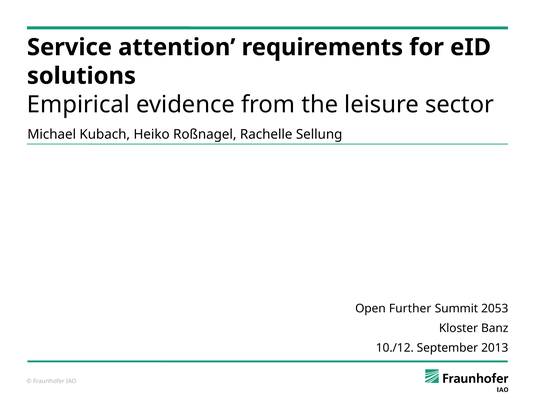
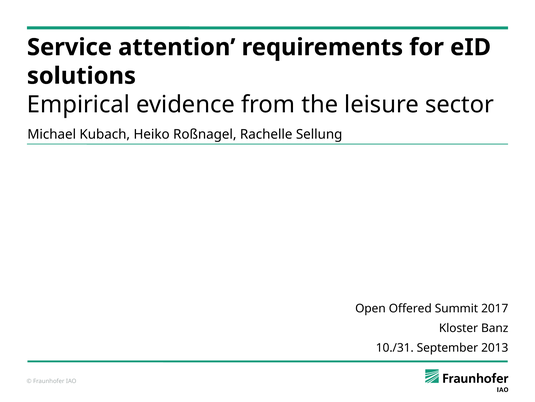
Further: Further -> Offered
2053: 2053 -> 2017
10./12: 10./12 -> 10./31
